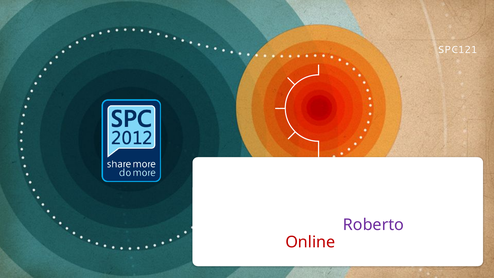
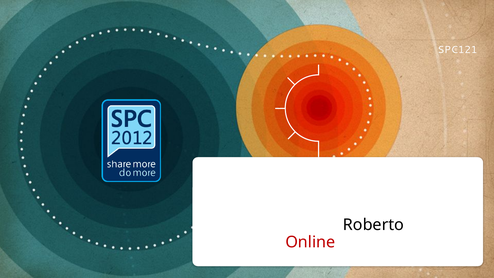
Roberto colour: purple -> black
